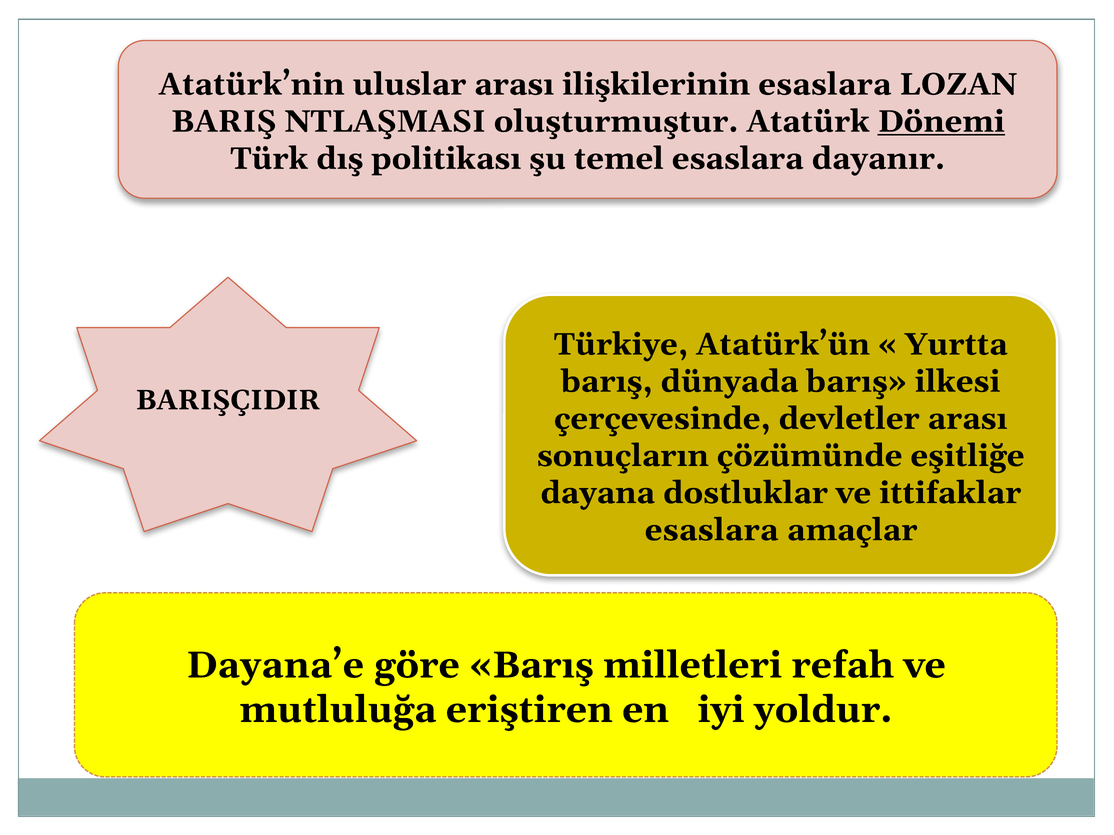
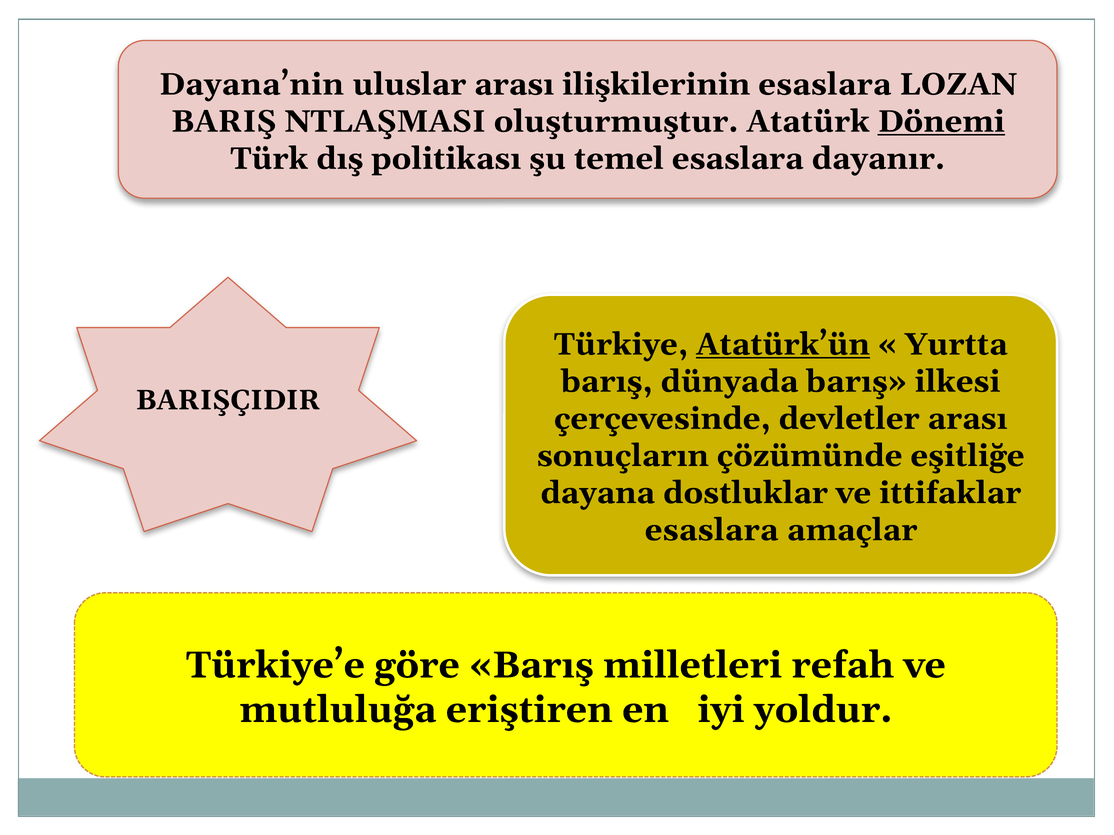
Atatürk’nin: Atatürk’nin -> Dayana’nin
Atatürk’ün underline: none -> present
Dayana’e: Dayana’e -> Türkiye’e
